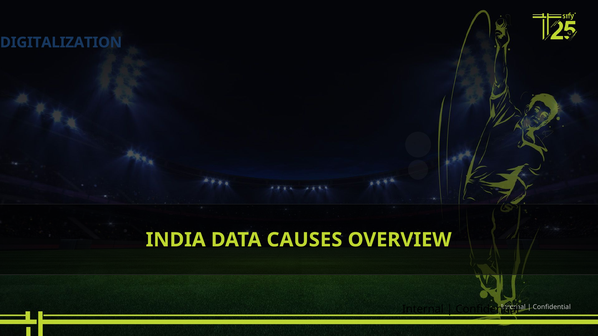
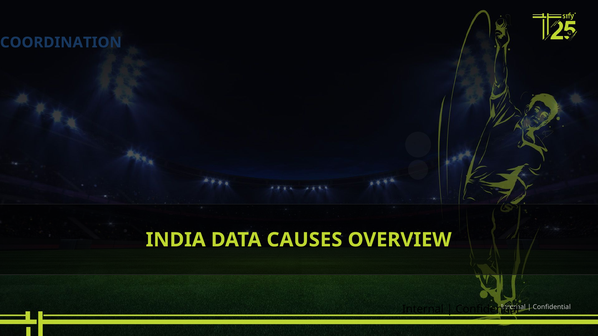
DIGITALIZATION: DIGITALIZATION -> COORDINATION
